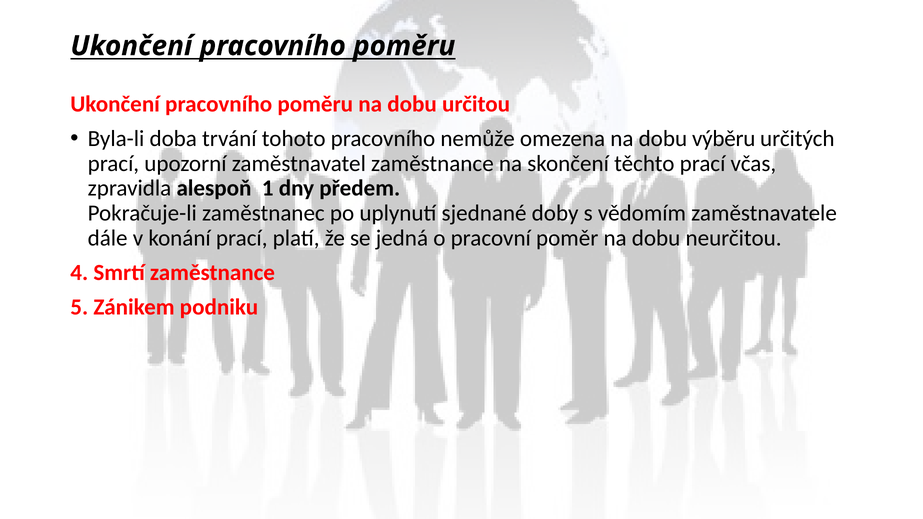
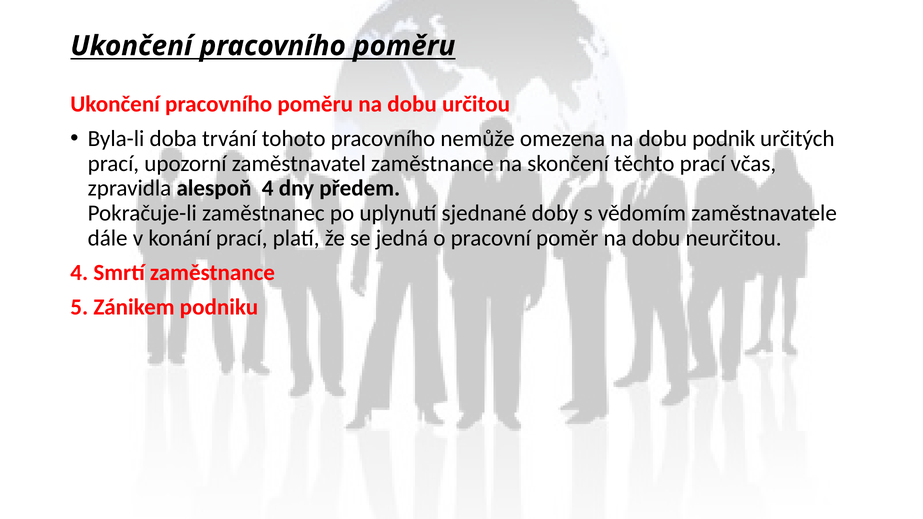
výběru: výběru -> podnik
alespoň 1: 1 -> 4
